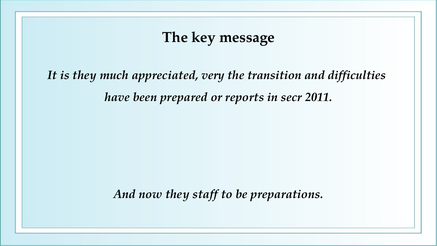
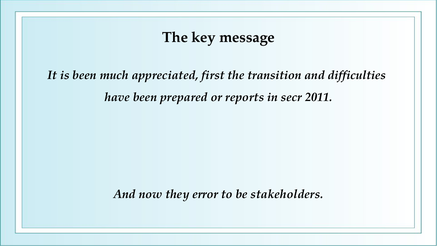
is they: they -> been
very: very -> first
staff: staff -> error
preparations: preparations -> stakeholders
